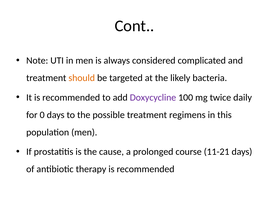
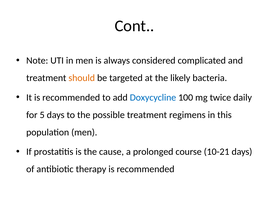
Doxycycline colour: purple -> blue
0: 0 -> 5
11-21: 11-21 -> 10-21
